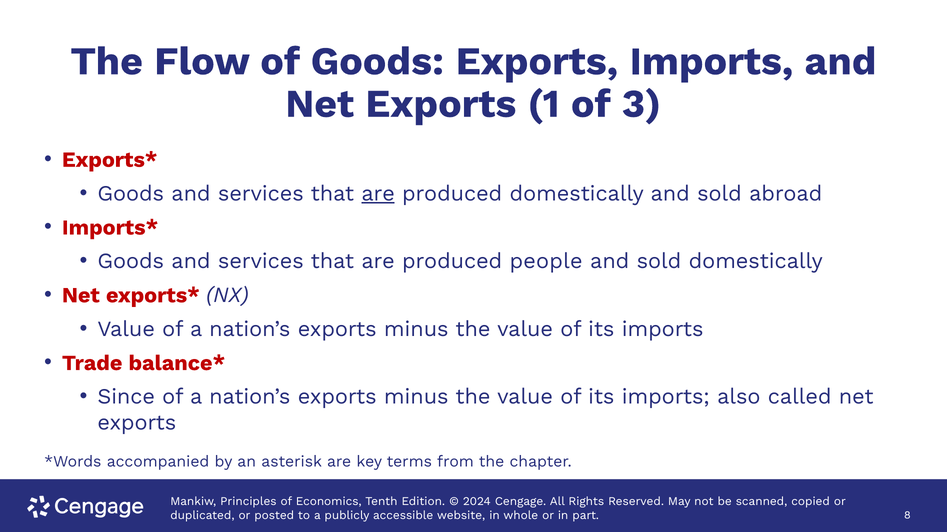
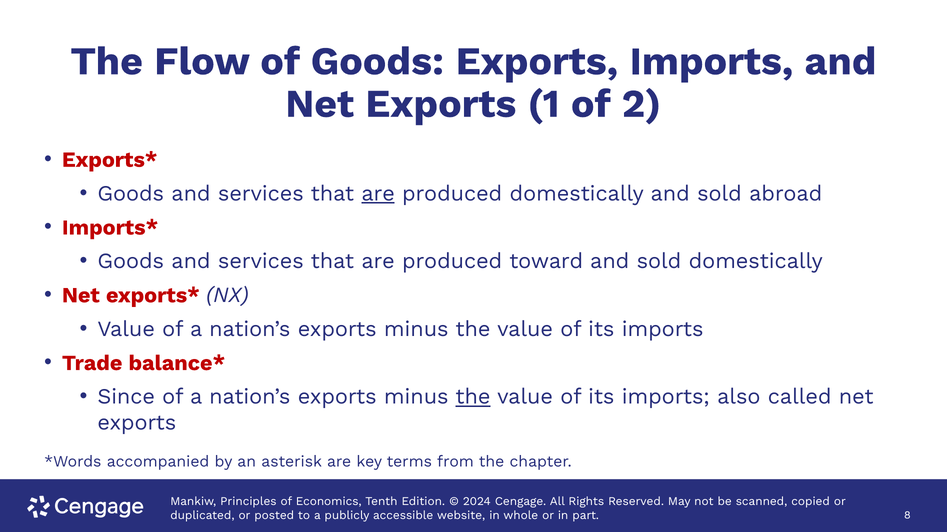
3: 3 -> 2
people: people -> toward
the at (473, 397) underline: none -> present
